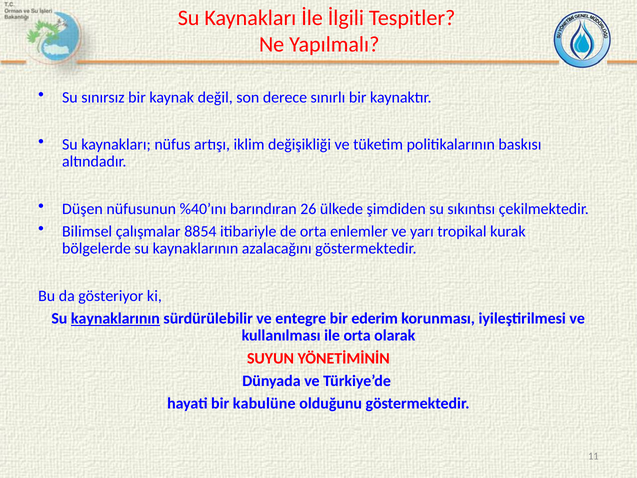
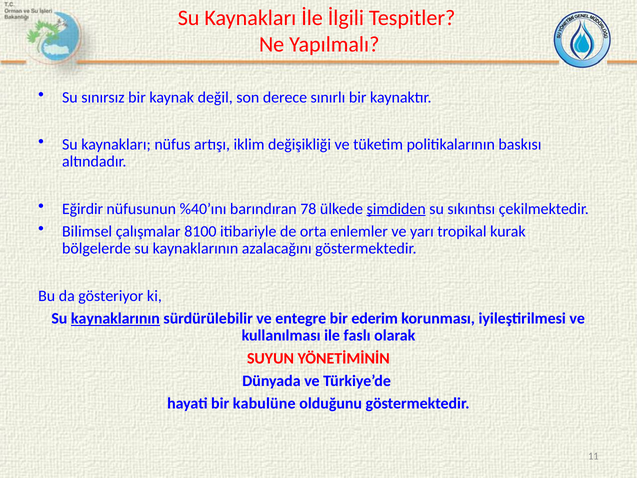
Düşen: Düşen -> Eğirdir
26: 26 -> 78
şimdiden underline: none -> present
8854: 8854 -> 8100
ile orta: orta -> faslı
